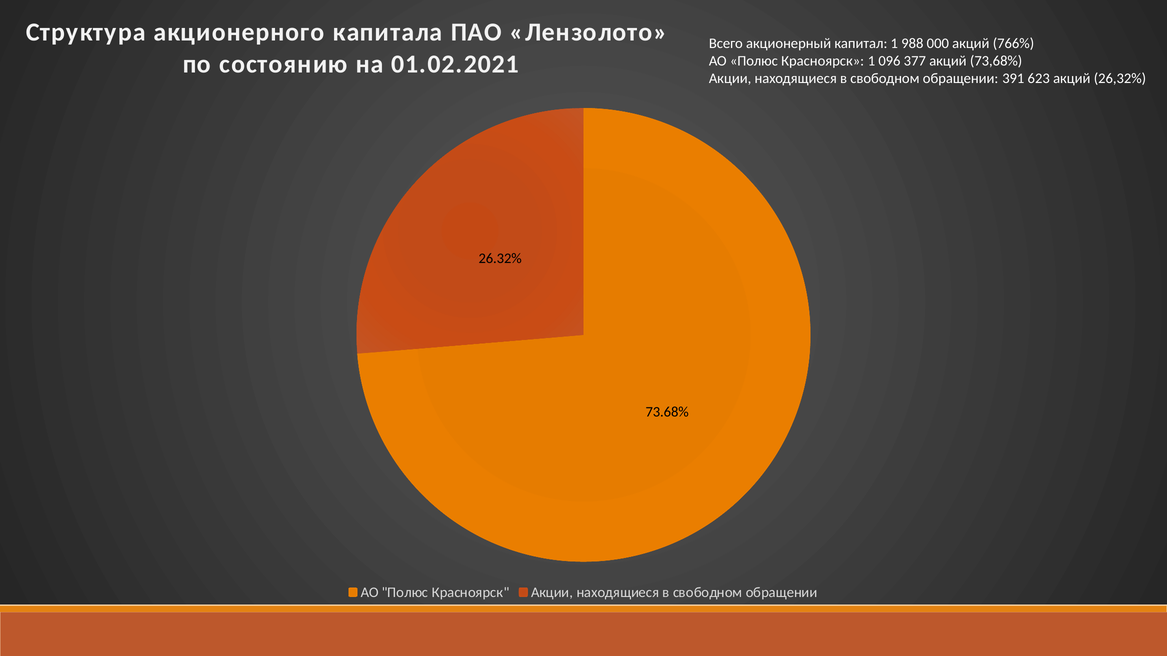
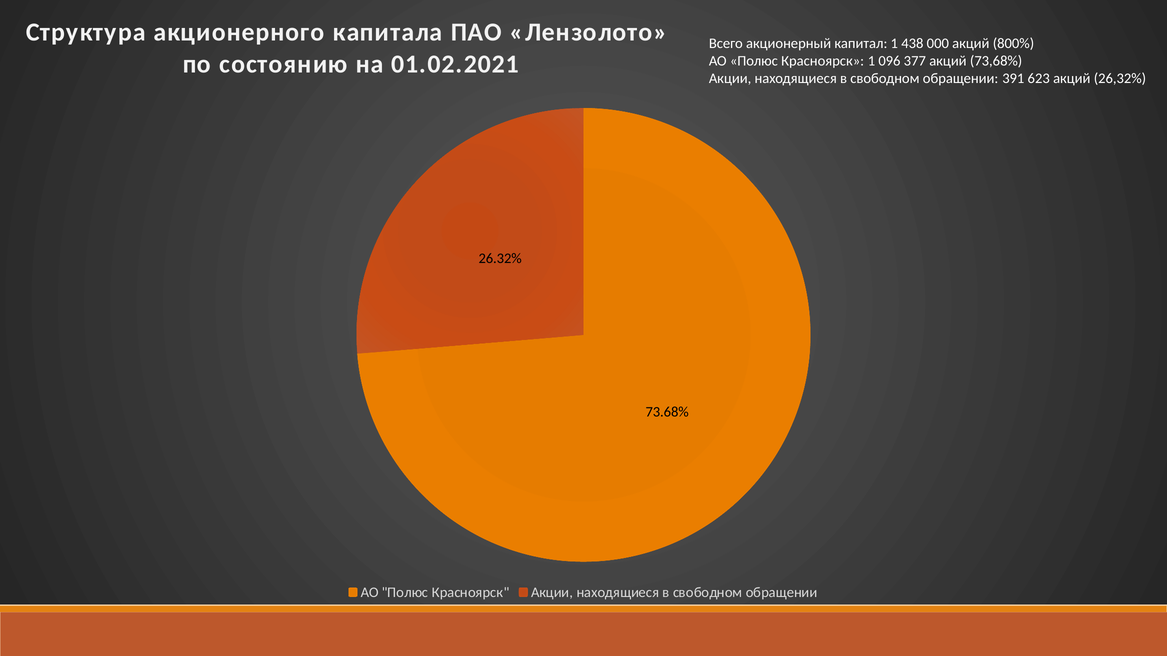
988: 988 -> 438
766%: 766% -> 800%
